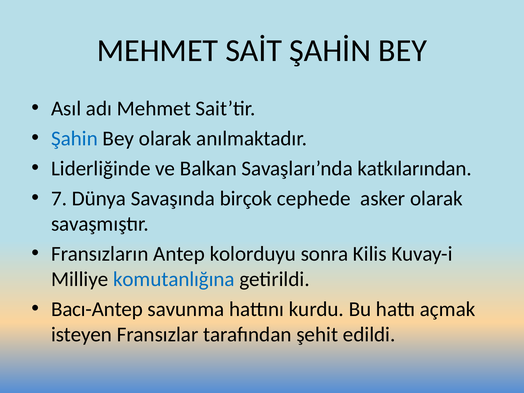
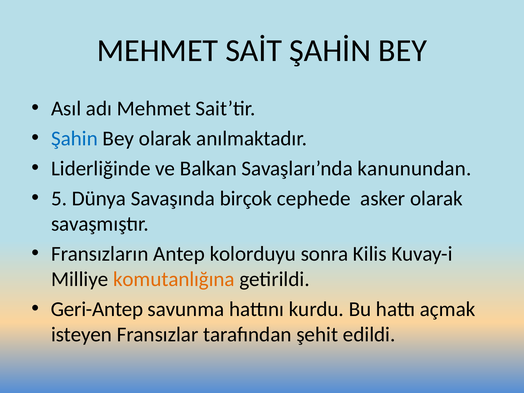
katkılarından: katkılarından -> kanunundan
7: 7 -> 5
komutanlığına colour: blue -> orange
Bacı-Antep: Bacı-Antep -> Geri-Antep
